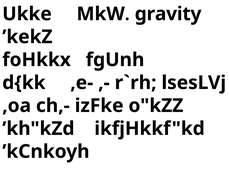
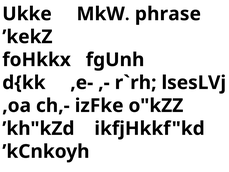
gravity: gravity -> phrase
